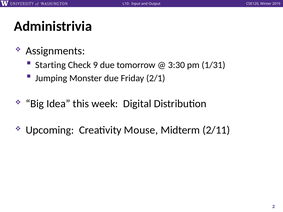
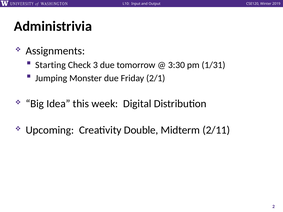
9: 9 -> 3
Mouse: Mouse -> Double
